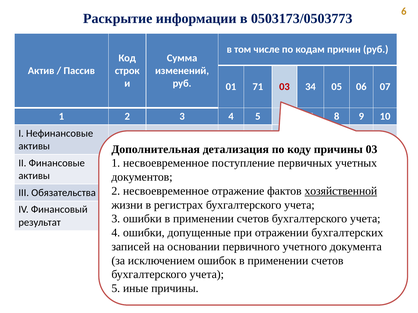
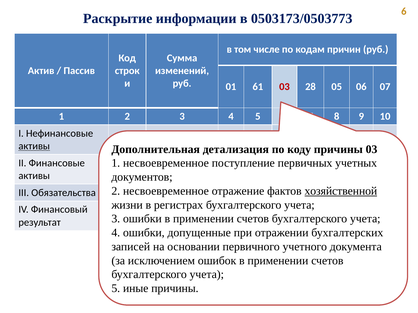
71: 71 -> 61
34: 34 -> 28
активы at (34, 146) underline: none -> present
